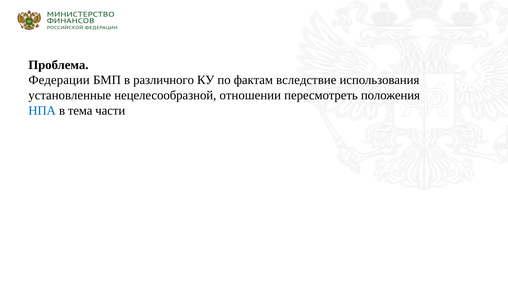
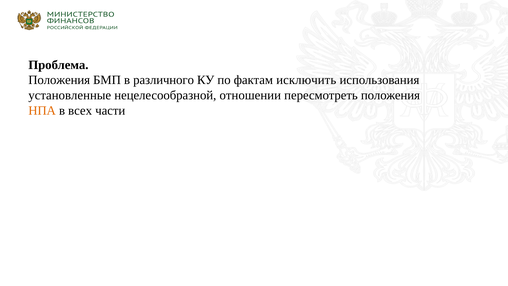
Федерации at (59, 80): Федерации -> Положения
вследствие: вследствие -> исключить
НПА colour: blue -> orange
тема: тема -> всех
